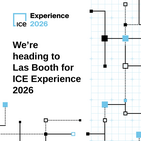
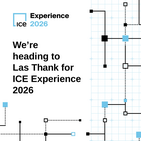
Booth: Booth -> Thank
